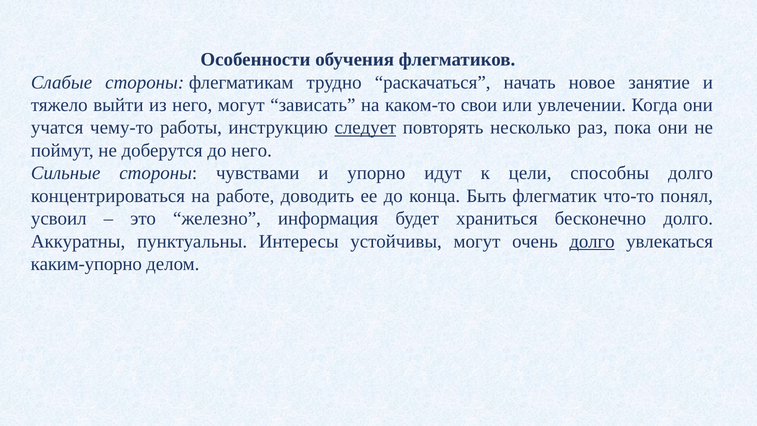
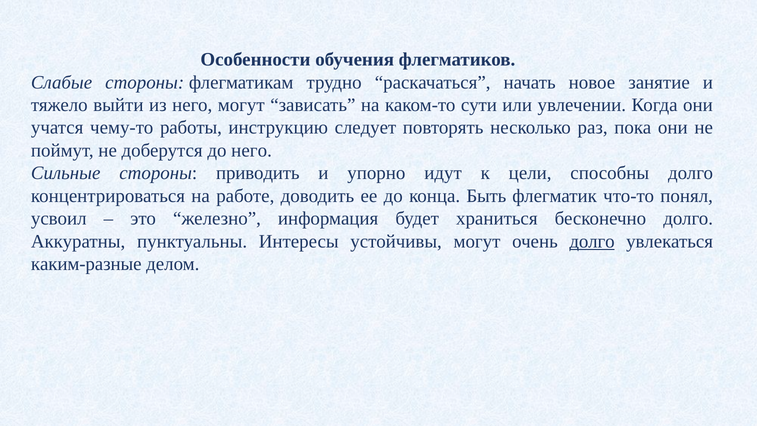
свои: свои -> сути
следует underline: present -> none
чувствами: чувствами -> приводить
каким-упорно: каким-упорно -> каким-разные
